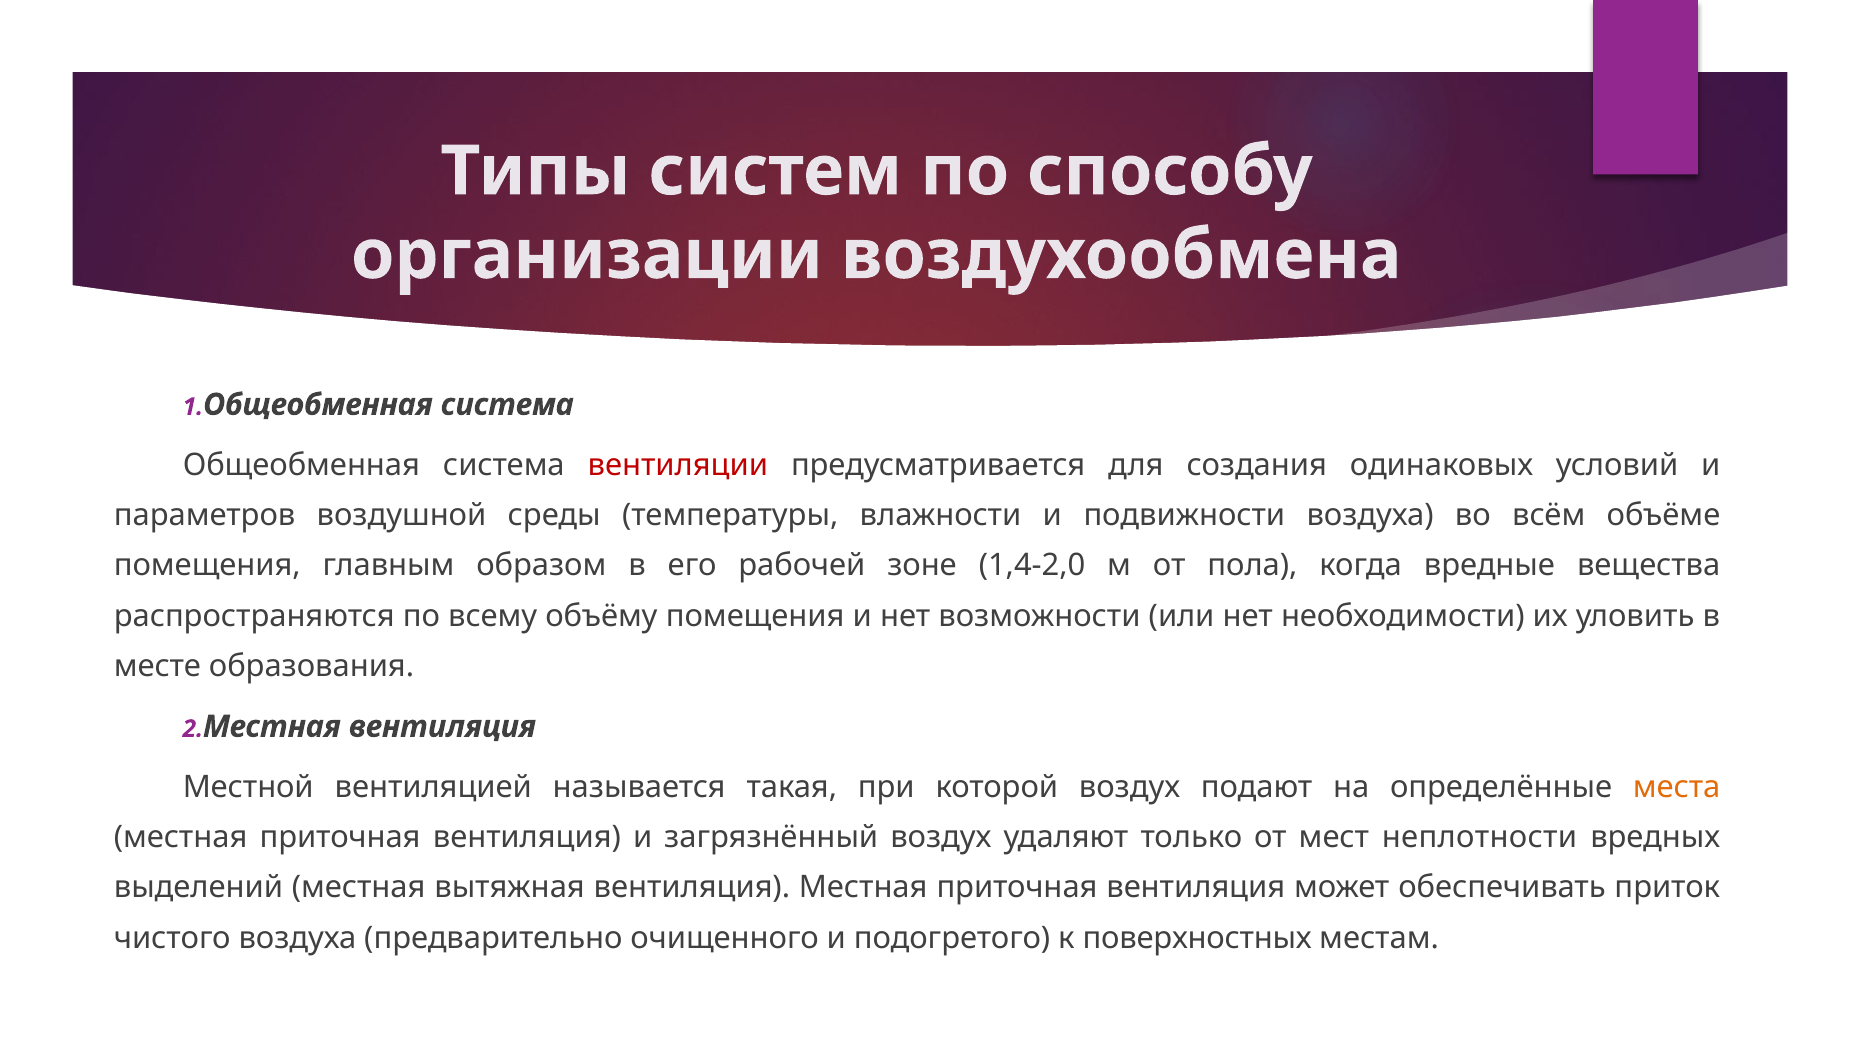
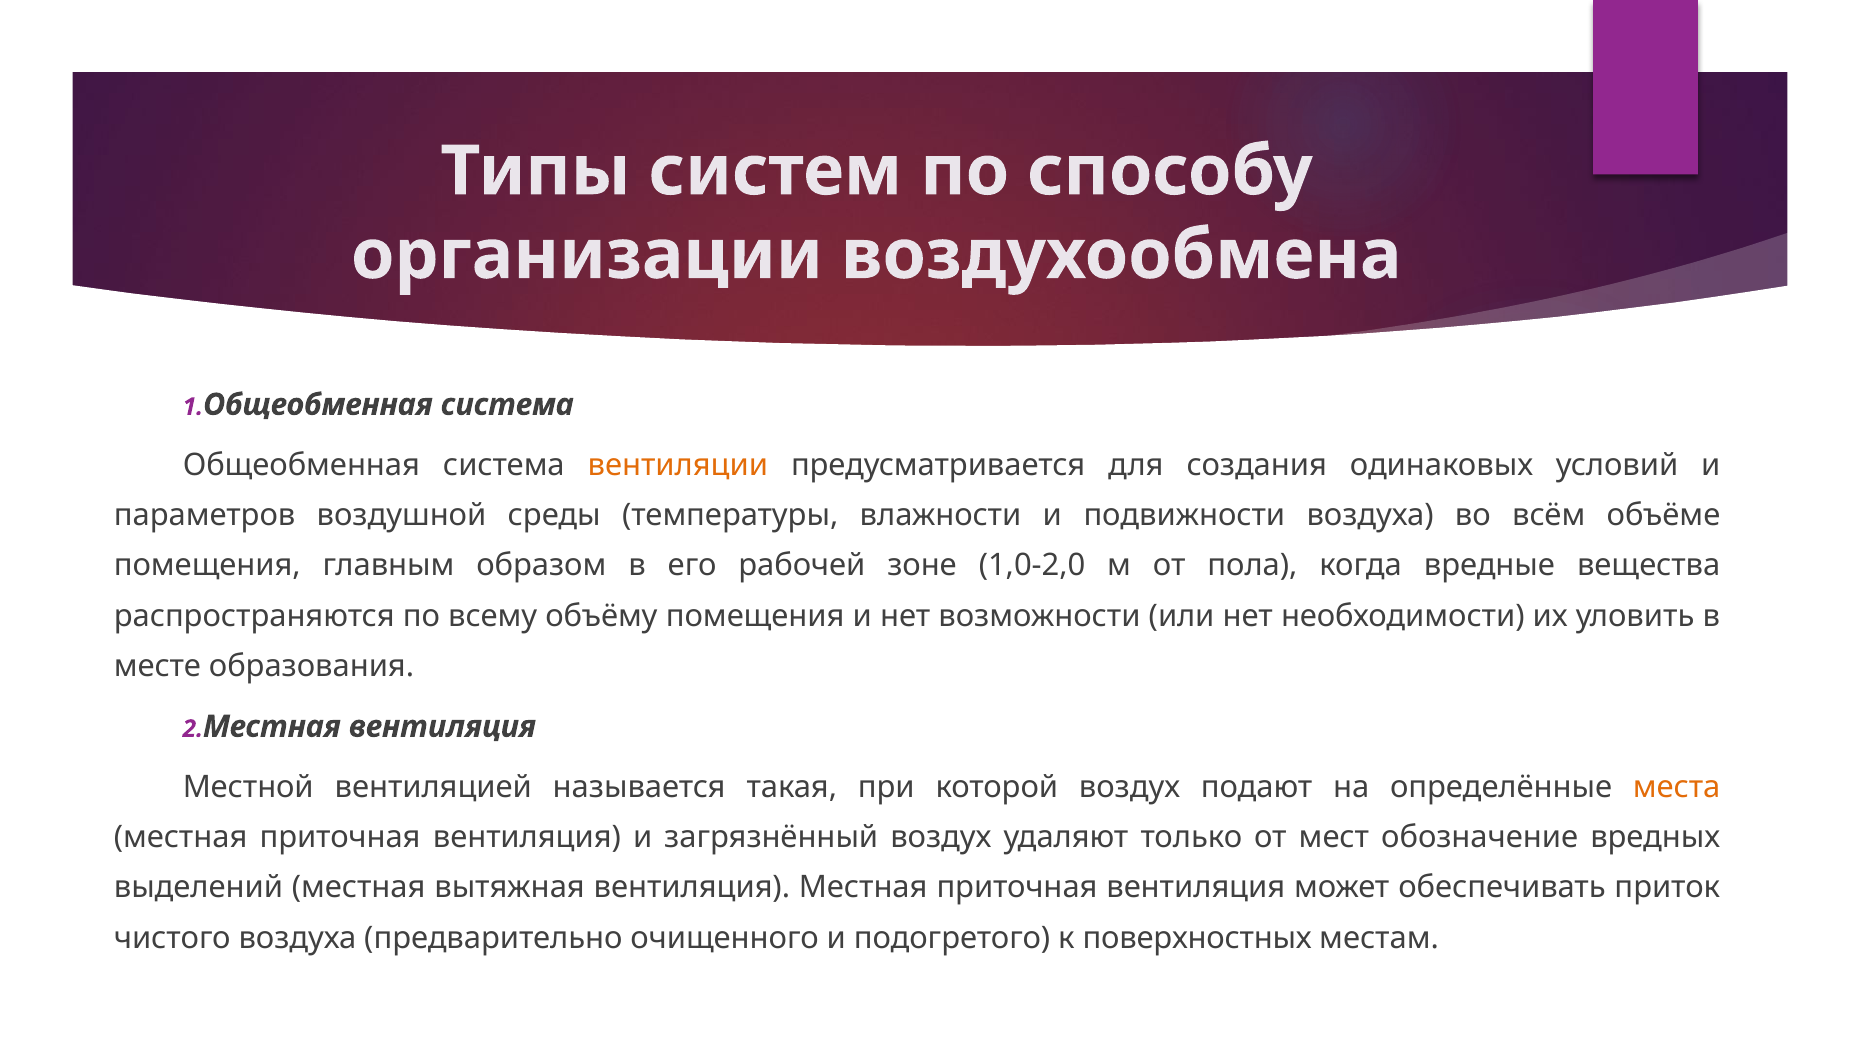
вентиляции colour: red -> orange
1,4-2,0: 1,4-2,0 -> 1,0-2,0
неплотности: неплотности -> обозначение
